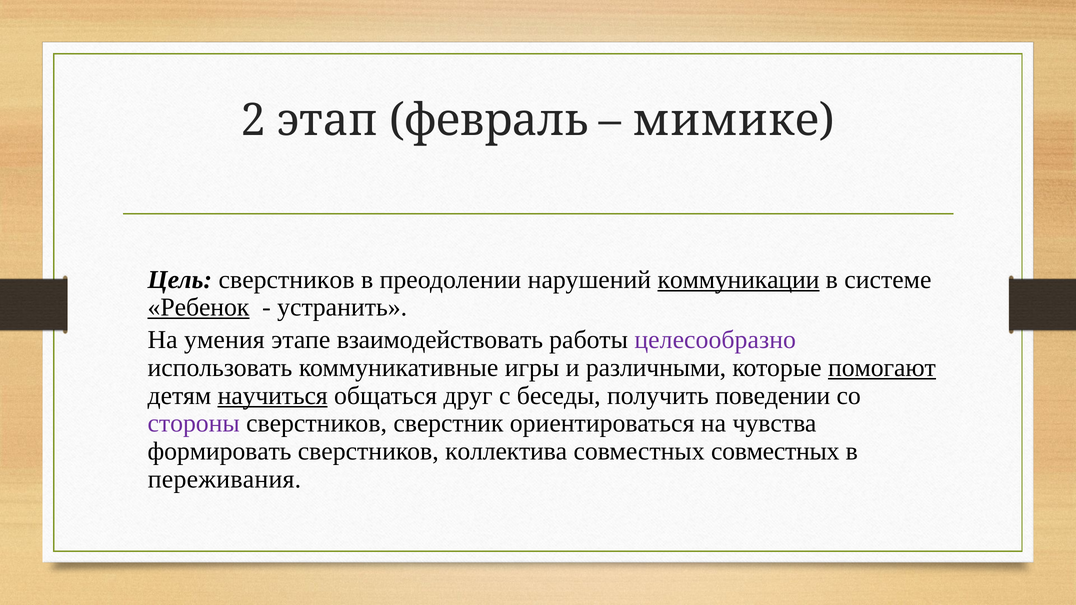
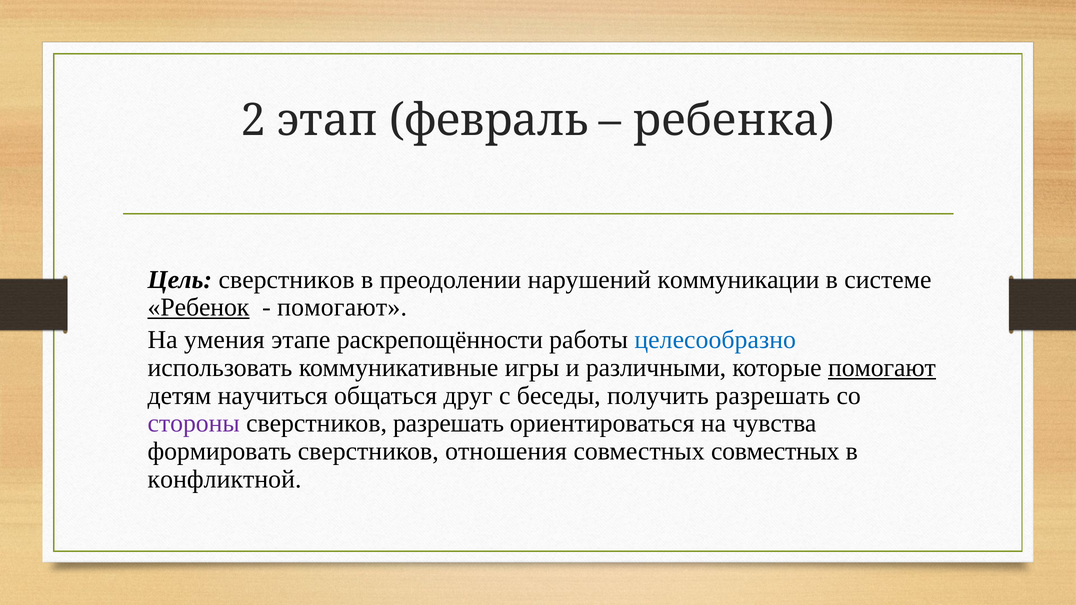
мимике: мимике -> ребенка
коммуникации underline: present -> none
устранить at (342, 307): устранить -> помогают
взаимодействовать: взаимодействовать -> раскрепощённости
целесообразно colour: purple -> blue
научиться underline: present -> none
получить поведении: поведении -> разрешать
сверстников сверстник: сверстник -> разрешать
коллектива: коллектива -> отношения
переживания: переживания -> конфликтной
